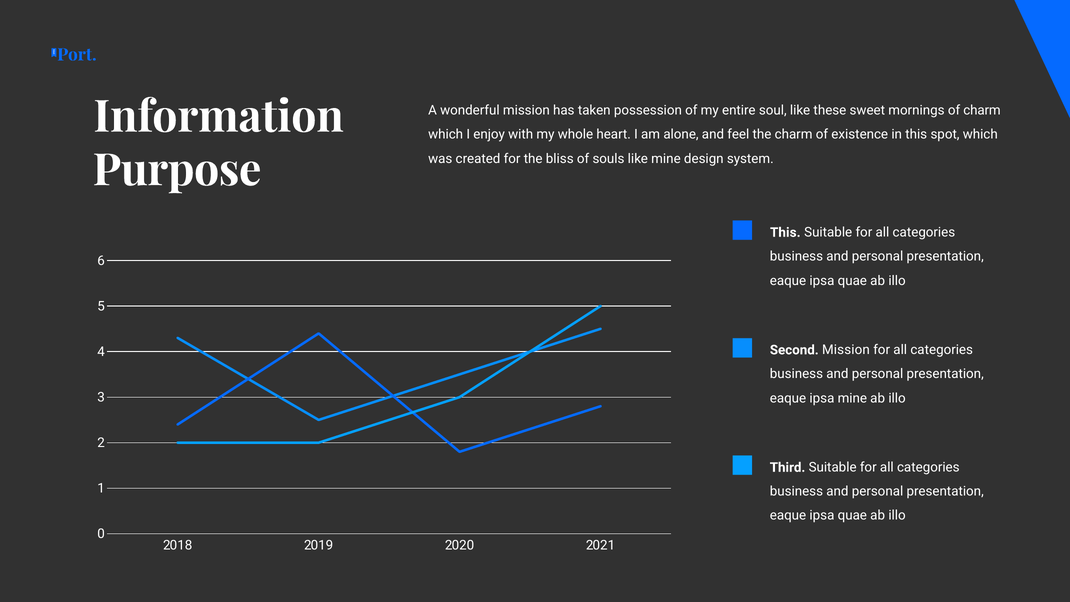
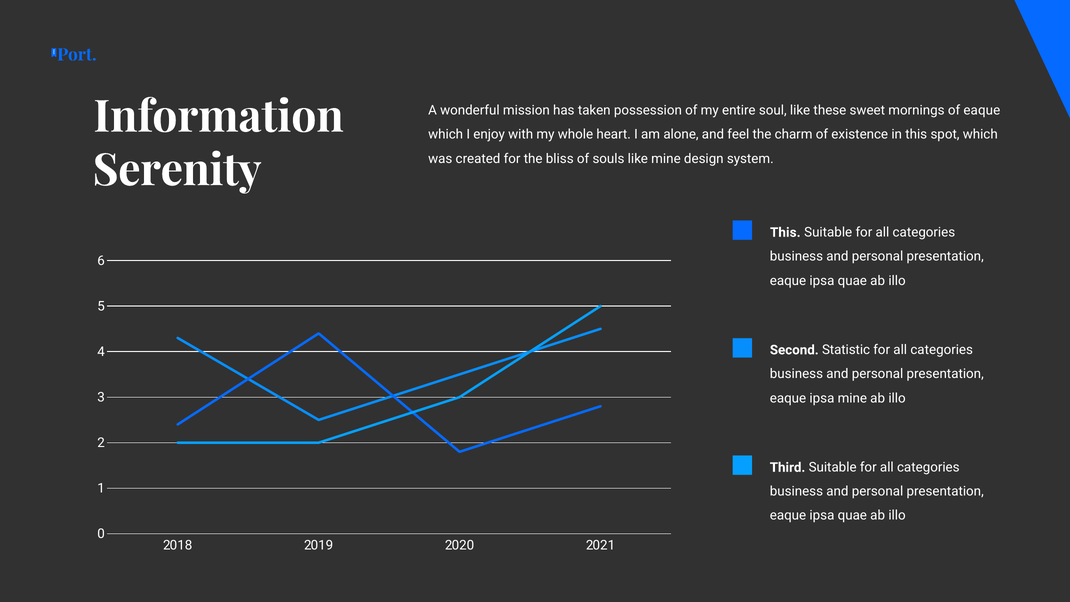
of charm: charm -> eaque
Purpose: Purpose -> Serenity
Second Mission: Mission -> Statistic
